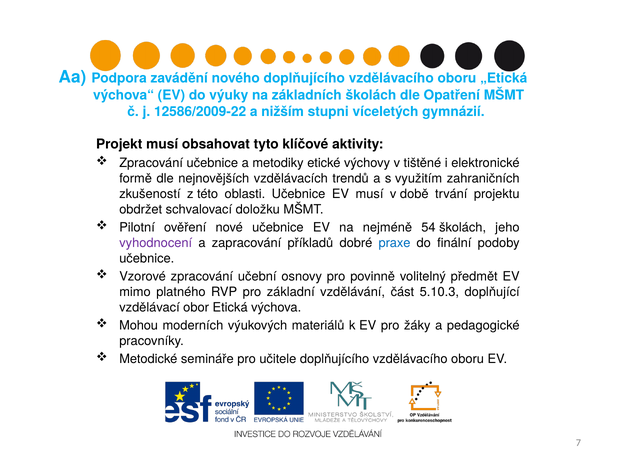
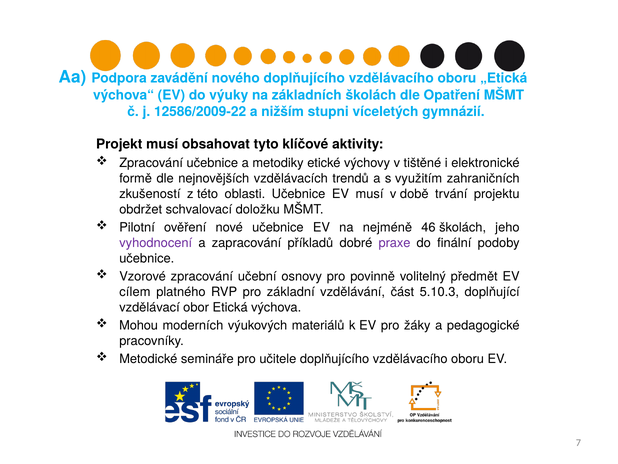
54: 54 -> 46
praxe colour: blue -> purple
mimo: mimo -> cílem
